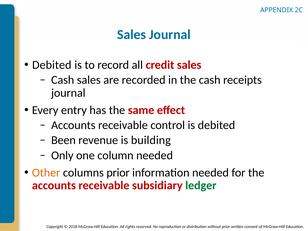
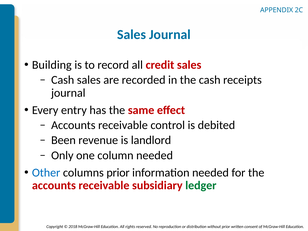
Debited at (52, 65): Debited -> Building
building: building -> landlord
Other colour: orange -> blue
